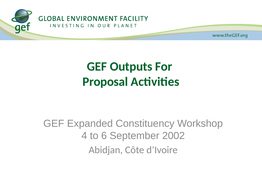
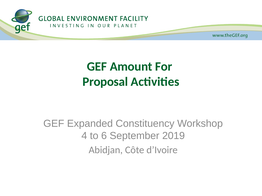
Outputs: Outputs -> Amount
2002: 2002 -> 2019
